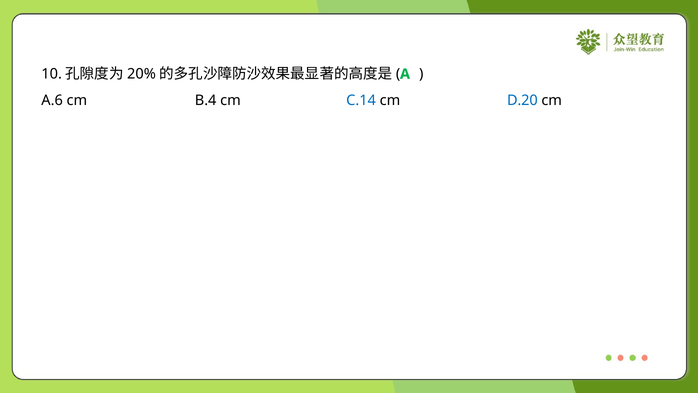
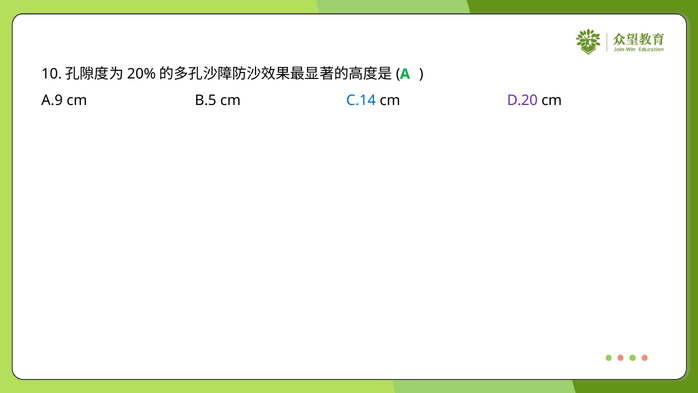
A.6: A.6 -> A.9
B.4: B.4 -> B.5
D.20 colour: blue -> purple
